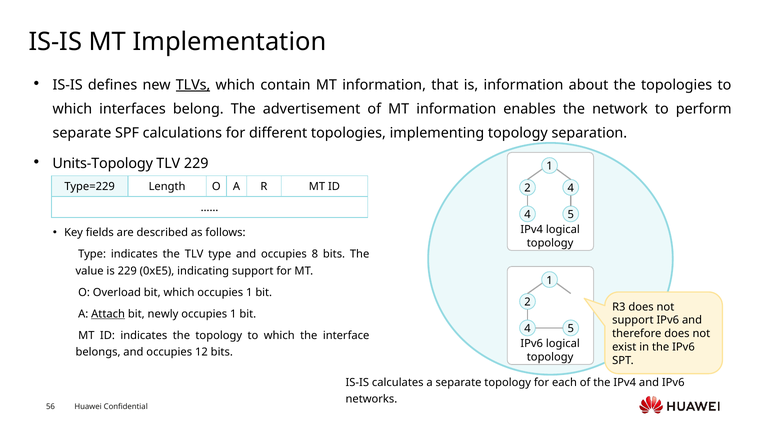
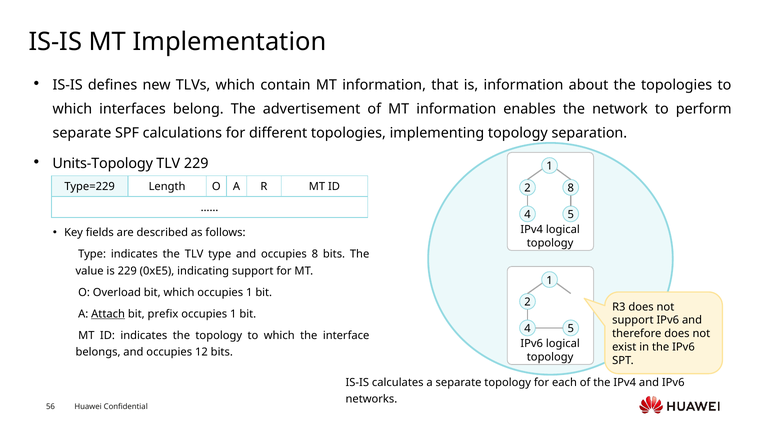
TLVs underline: present -> none
2 4: 4 -> 8
newly: newly -> prefix
